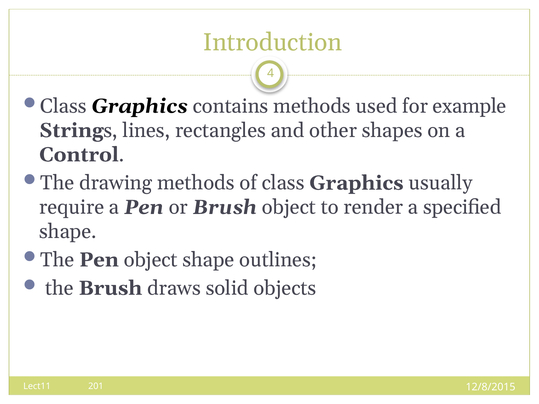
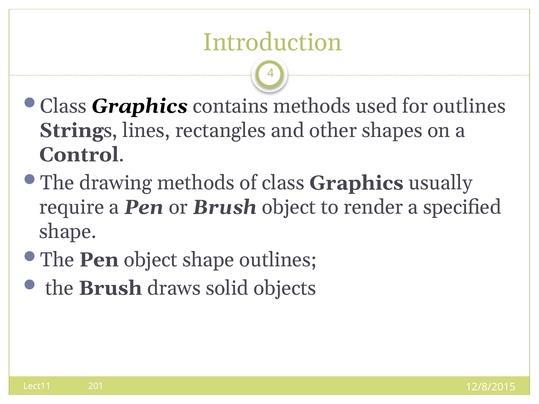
for example: example -> outlines
